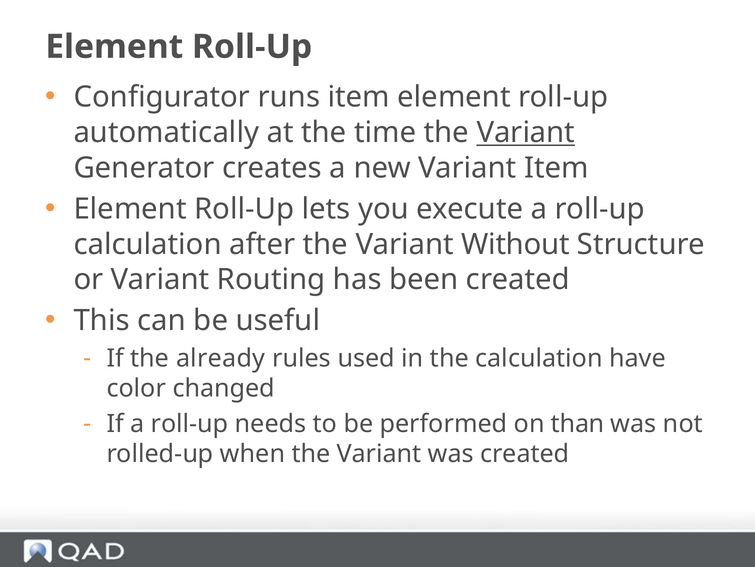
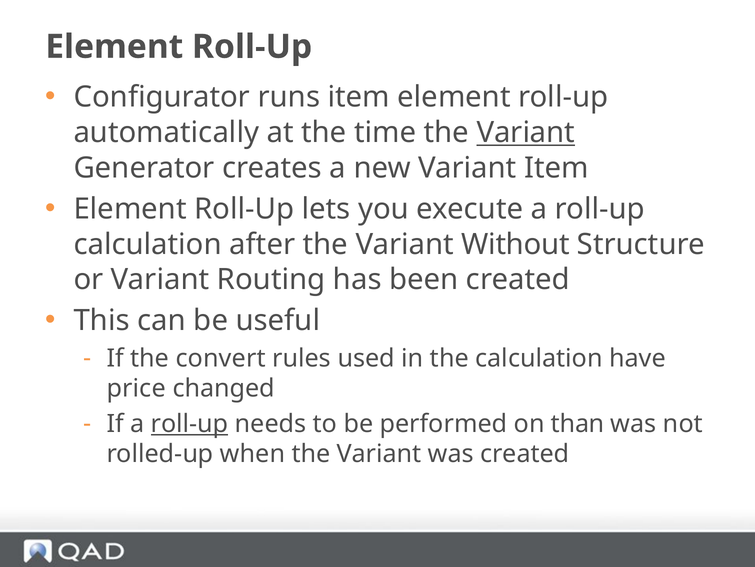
already: already -> convert
color: color -> price
roll-up at (190, 423) underline: none -> present
